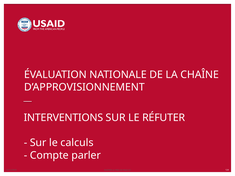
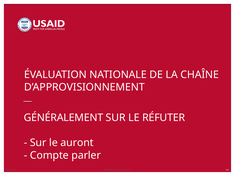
INTERVENTIONS: INTERVENTIONS -> GÉNÉRALEMENT
calculs: calculs -> auront
